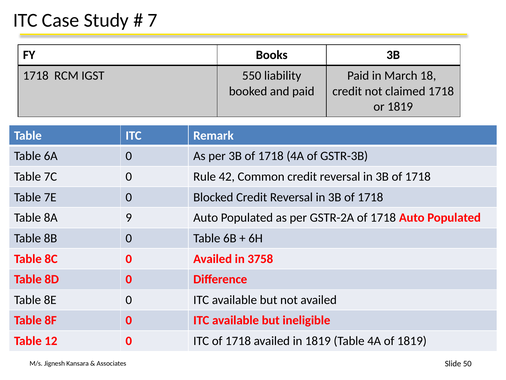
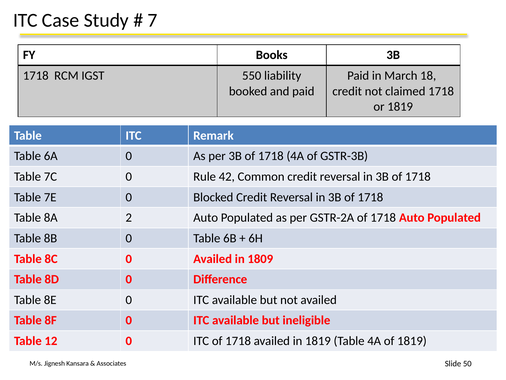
9: 9 -> 2
3758: 3758 -> 1809
